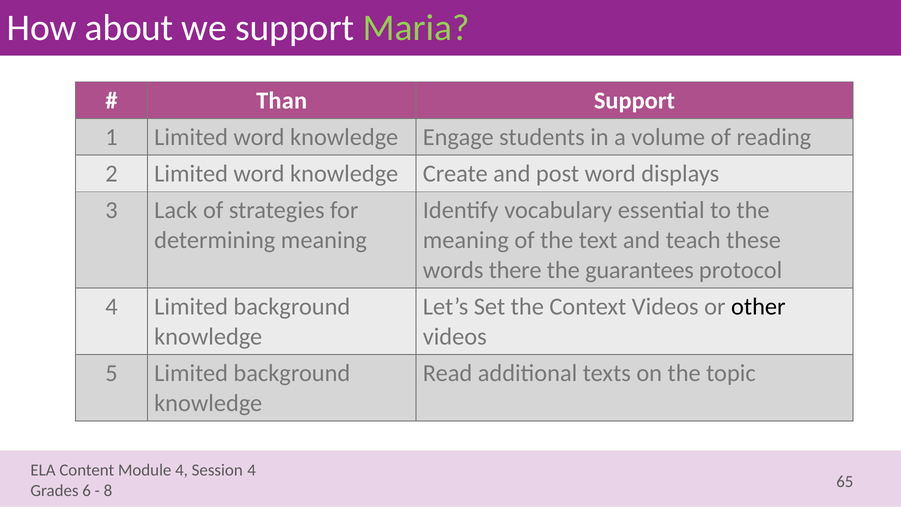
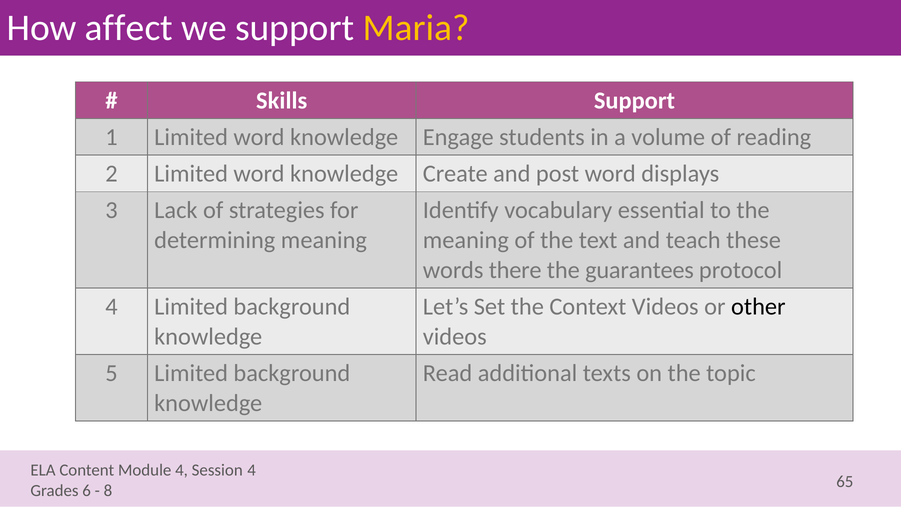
about: about -> affect
Maria colour: light green -> yellow
Than: Than -> Skills
